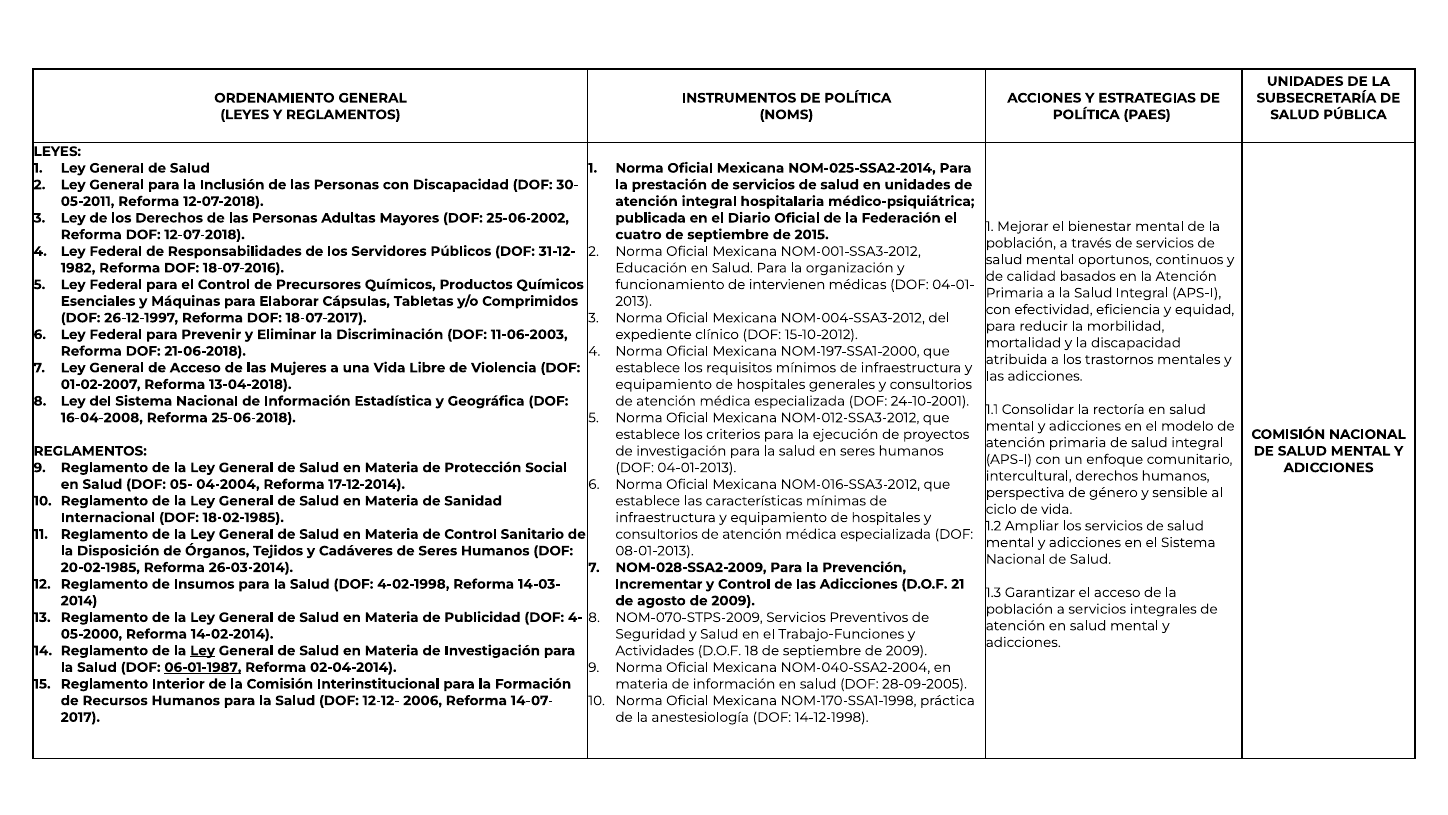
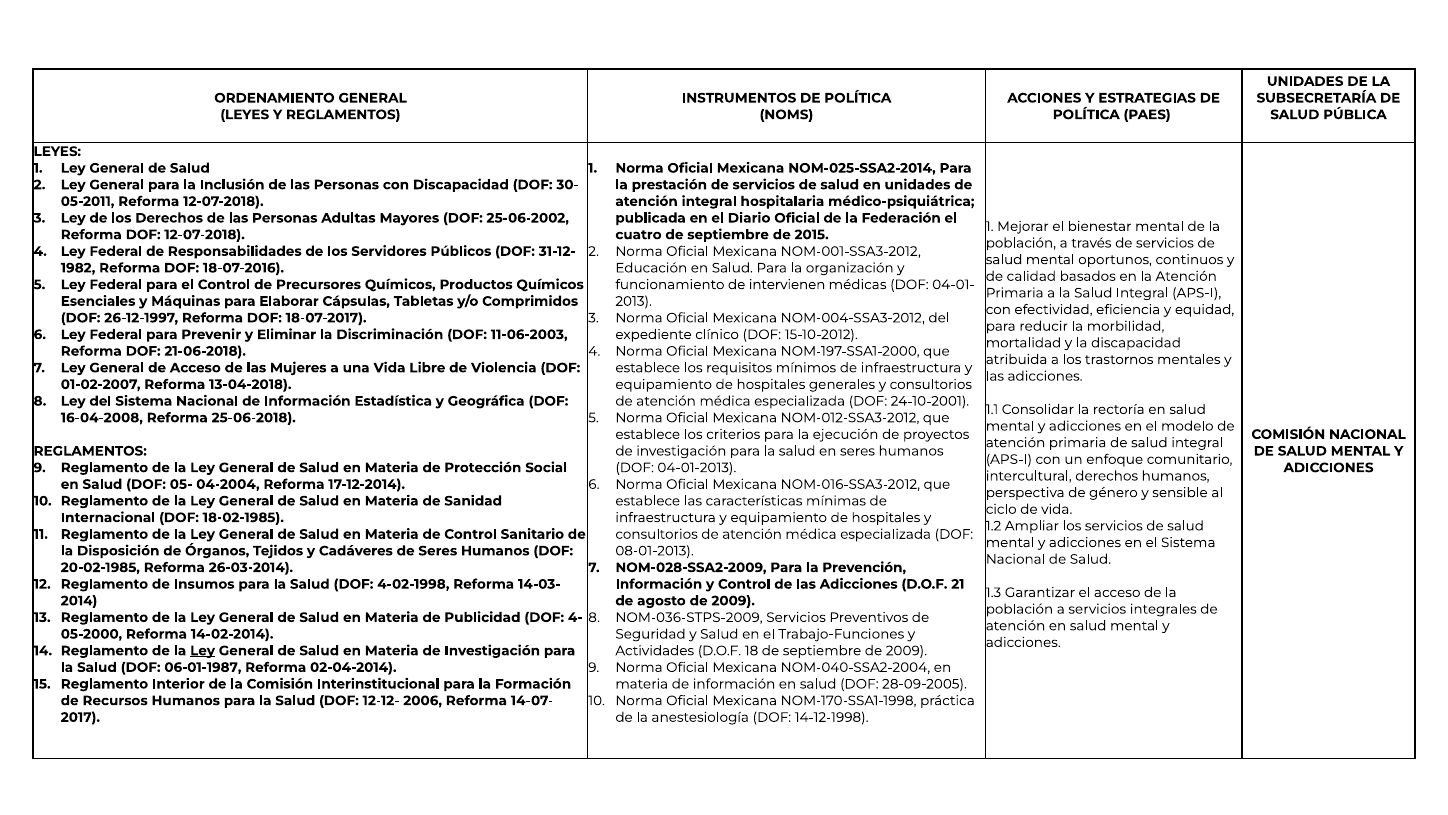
Incrementar at (659, 584): Incrementar -> Información
NOM-070-STPS-2009: NOM-070-STPS-2009 -> NOM-036-STPS-2009
06-01-1987 underline: present -> none
